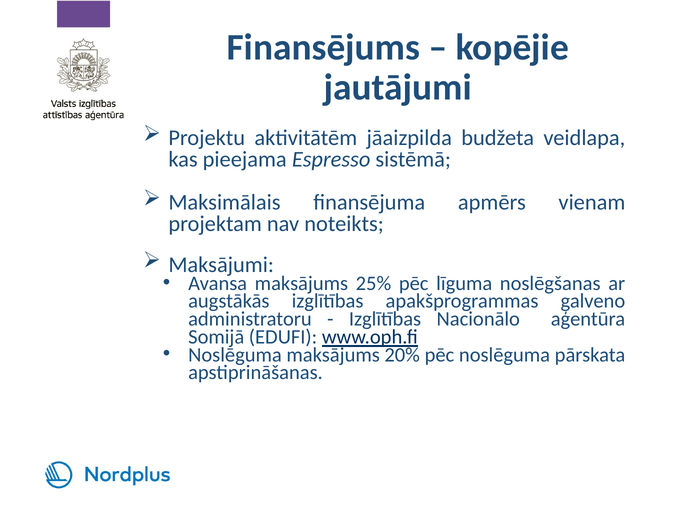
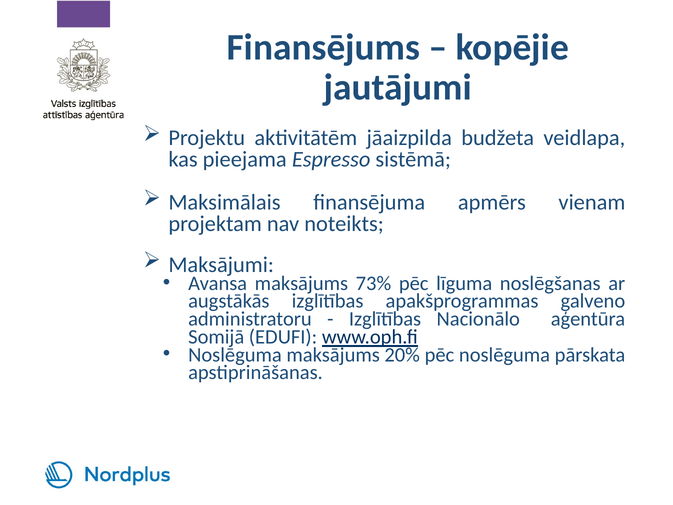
25%: 25% -> 73%
